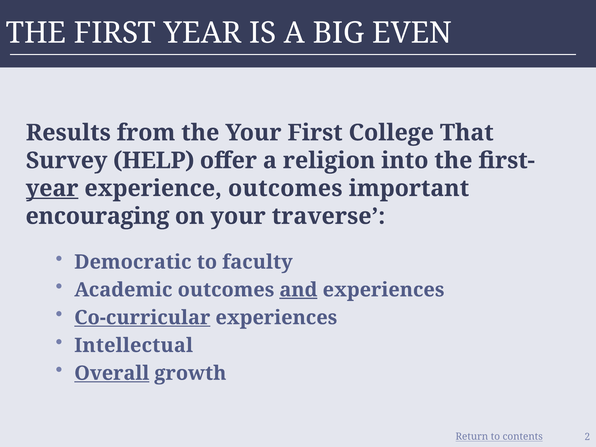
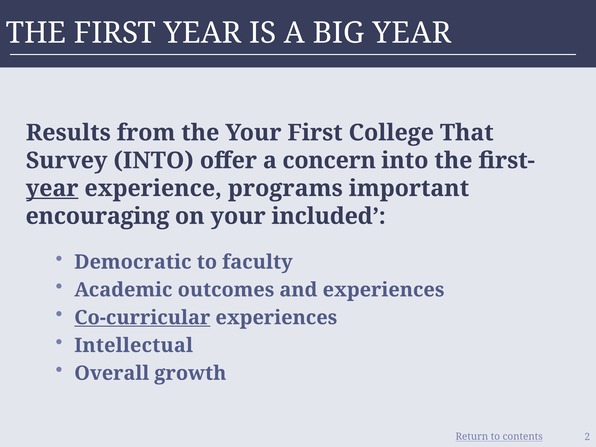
BIG EVEN: EVEN -> YEAR
Survey HELP: HELP -> INTO
religion: religion -> concern
experience outcomes: outcomes -> programs
traverse: traverse -> included
and underline: present -> none
Overall underline: present -> none
